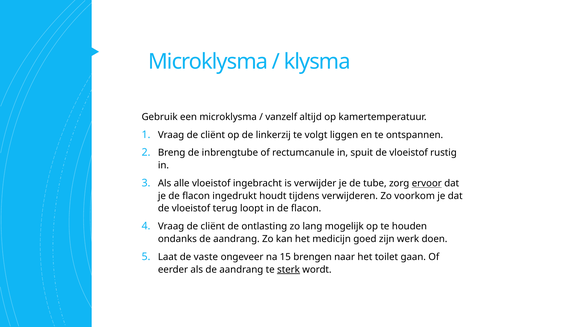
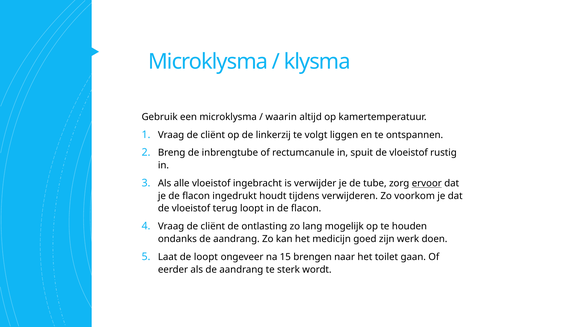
vanzelf: vanzelf -> waarin
de vaste: vaste -> loopt
sterk underline: present -> none
